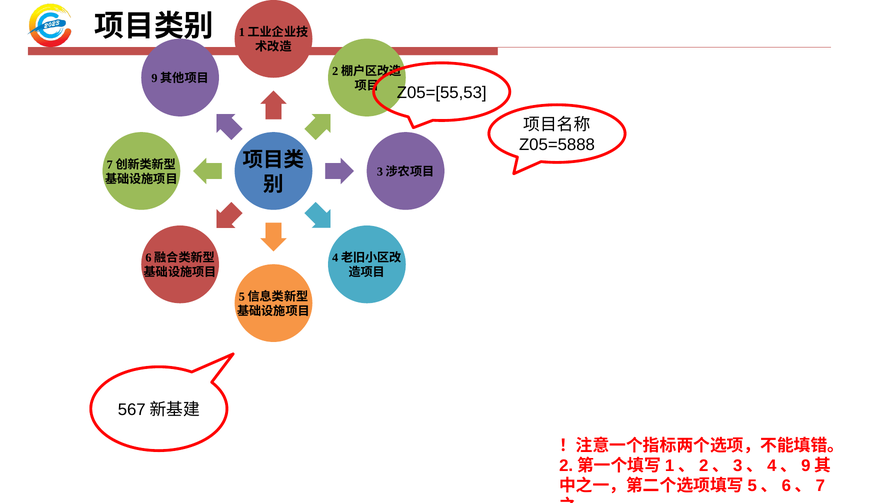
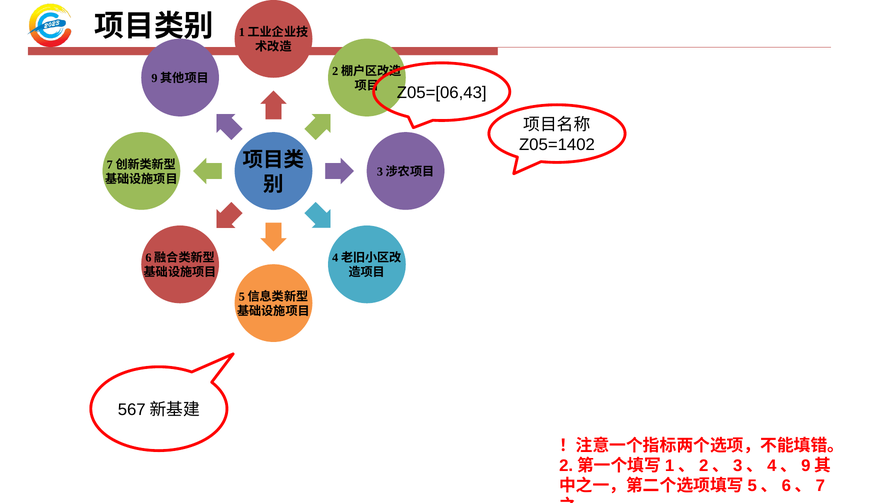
Z05=[55,53: Z05=[55,53 -> Z05=[06,43
Z05=5888: Z05=5888 -> Z05=1402
